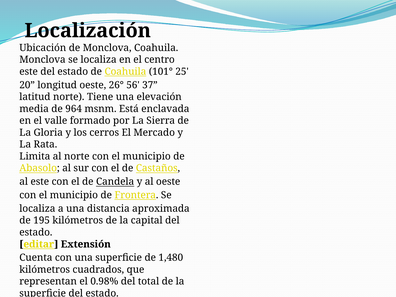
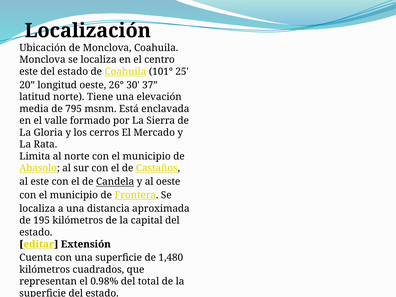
56: 56 -> 30
964: 964 -> 795
